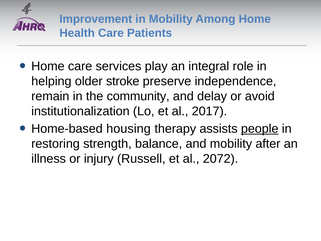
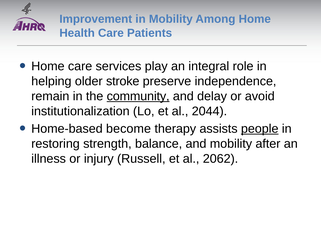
community underline: none -> present
2017: 2017 -> 2044
housing: housing -> become
2072: 2072 -> 2062
